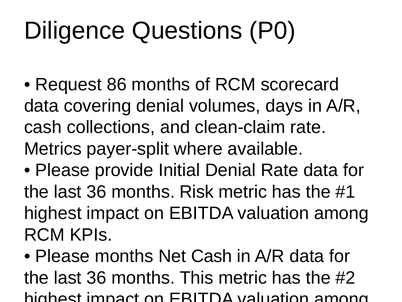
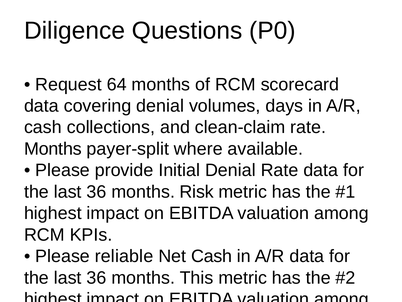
86: 86 -> 64
Metrics at (53, 149): Metrics -> Months
Please months: months -> reliable
